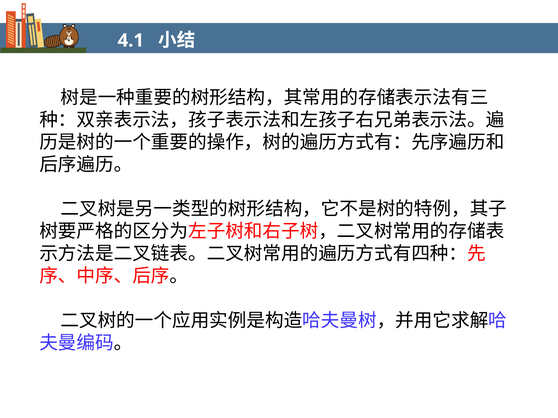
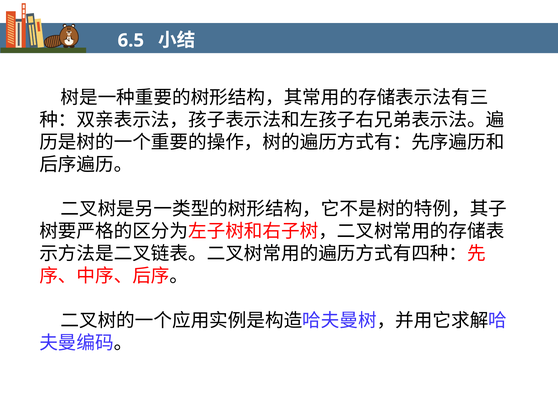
4.1: 4.1 -> 6.5
